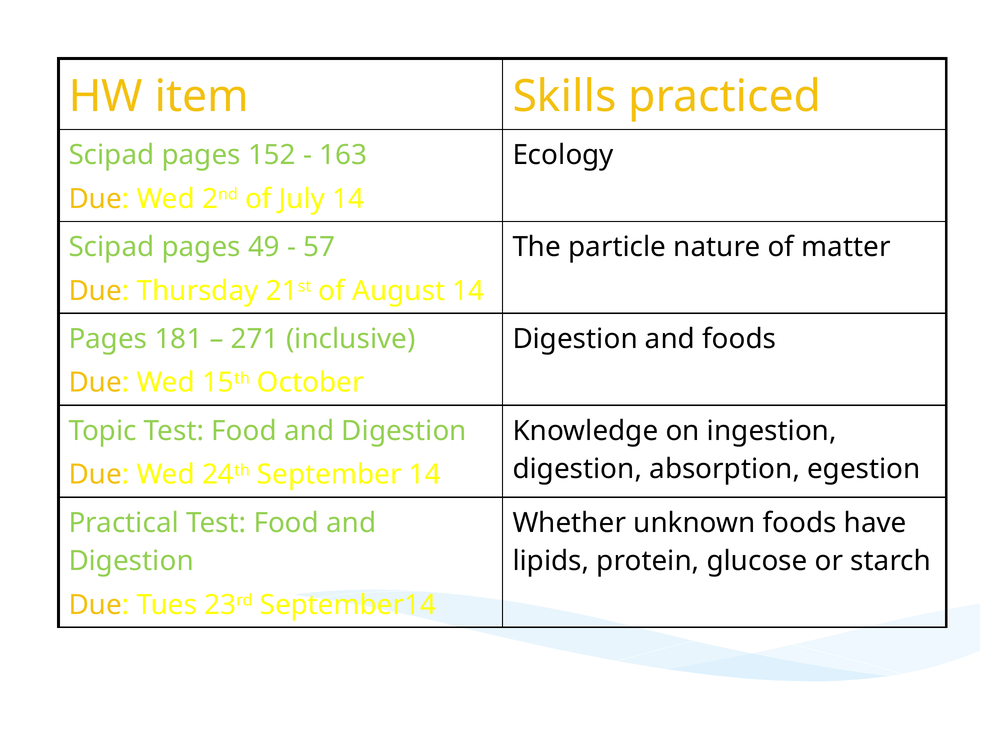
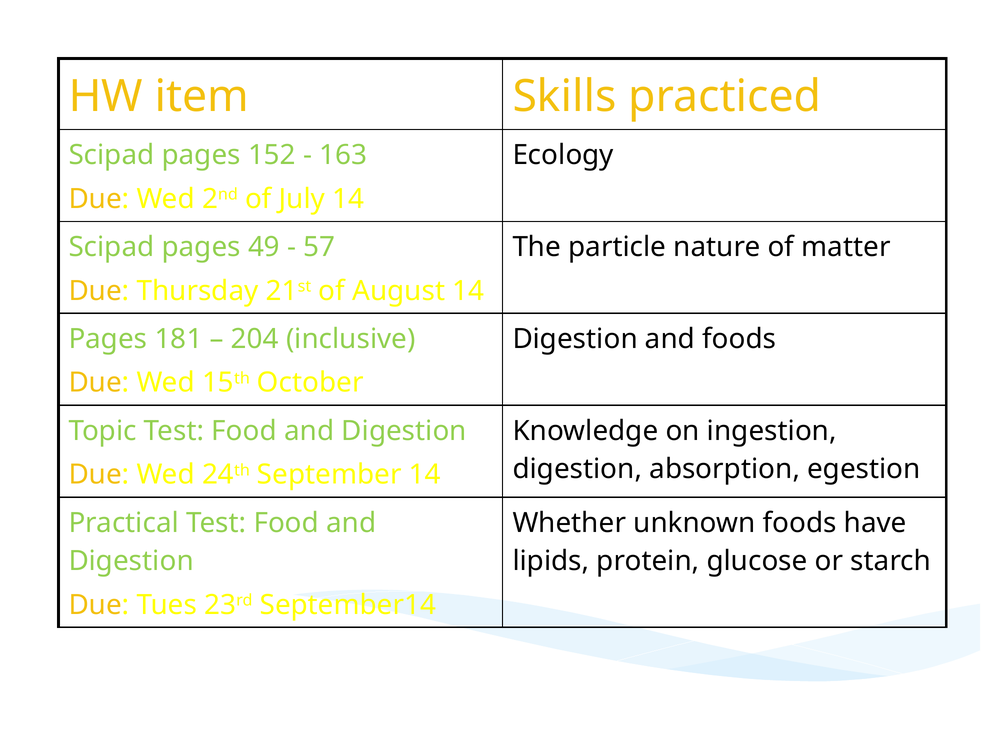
271: 271 -> 204
